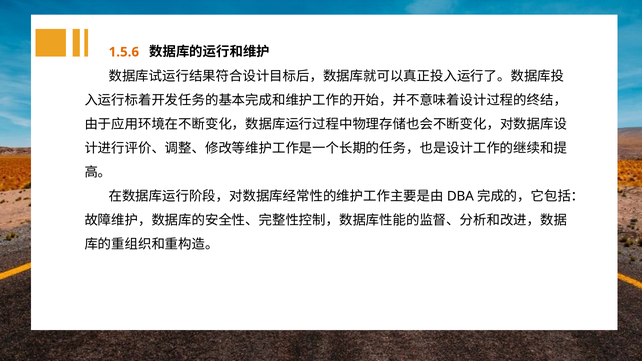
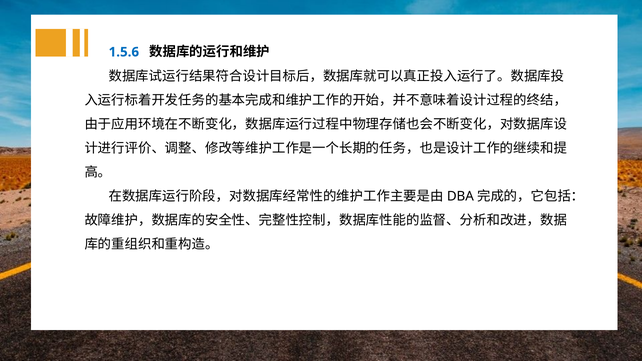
1.5.6 colour: orange -> blue
